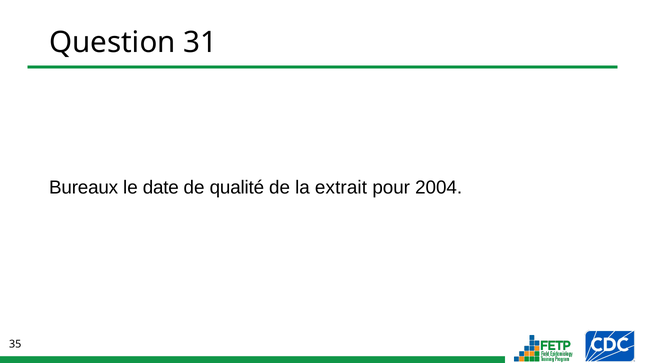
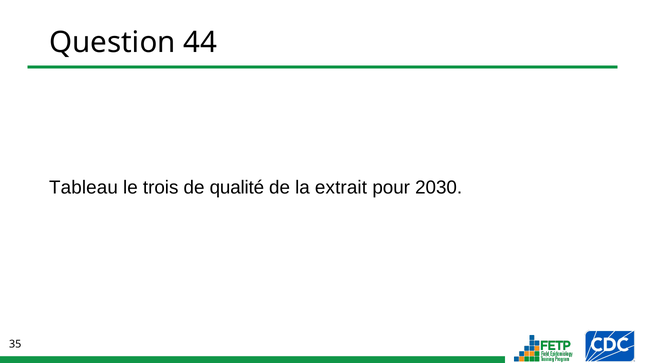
31: 31 -> 44
Bureaux: Bureaux -> Tableau
date: date -> trois
2004: 2004 -> 2030
